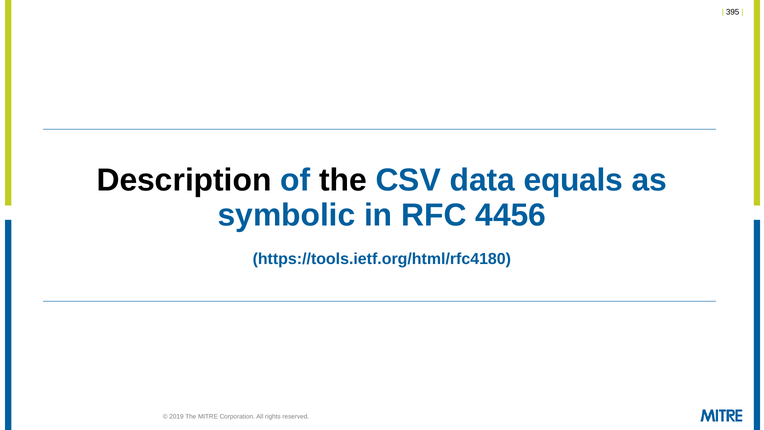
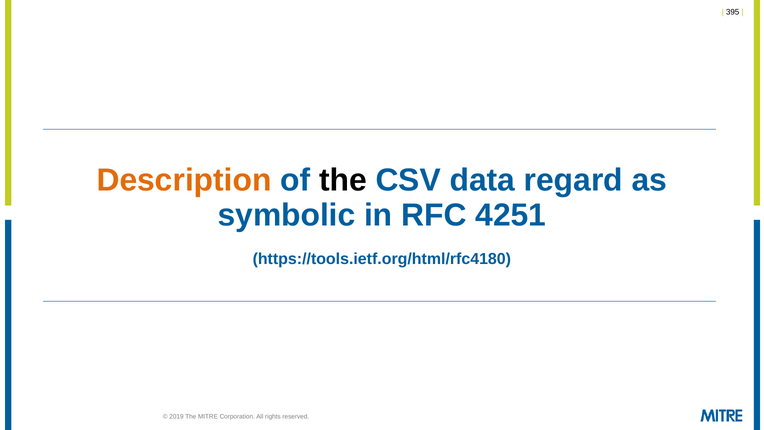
Description colour: black -> orange
equals: equals -> regard
4456: 4456 -> 4251
